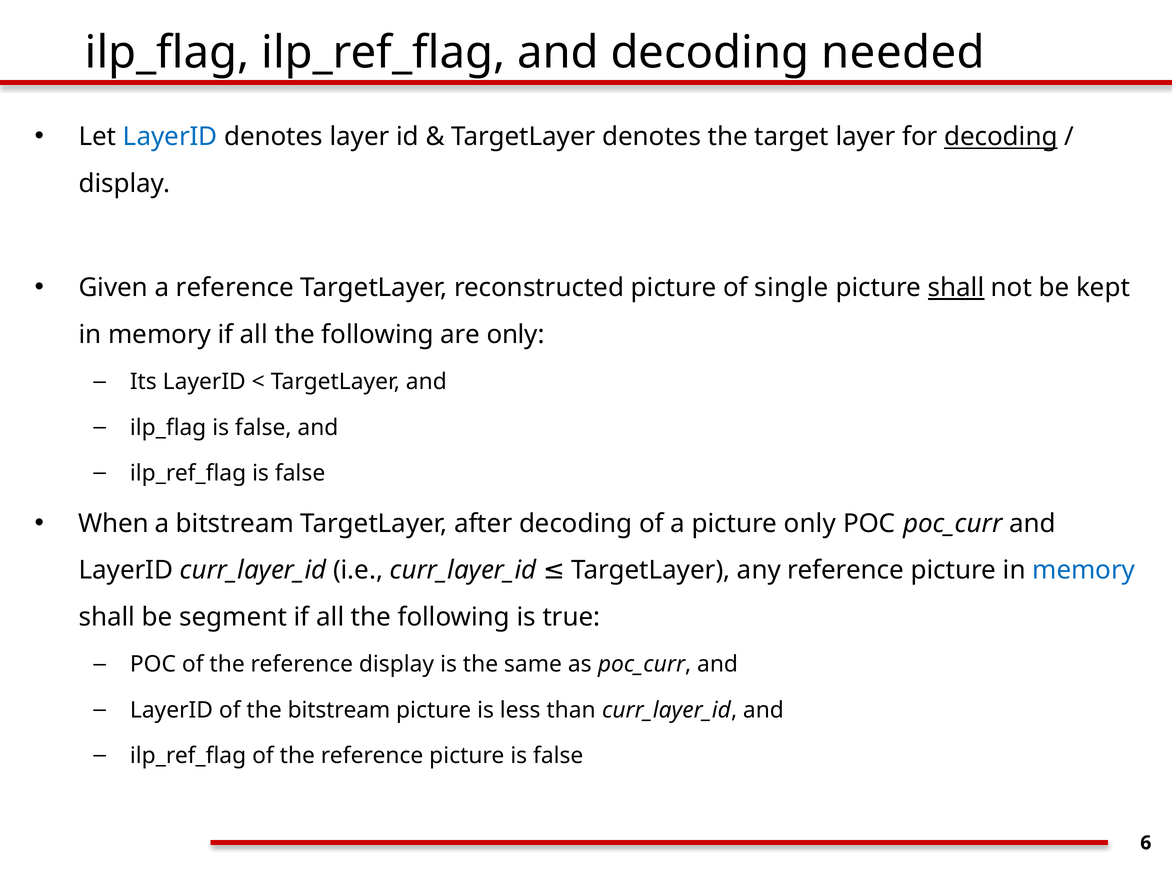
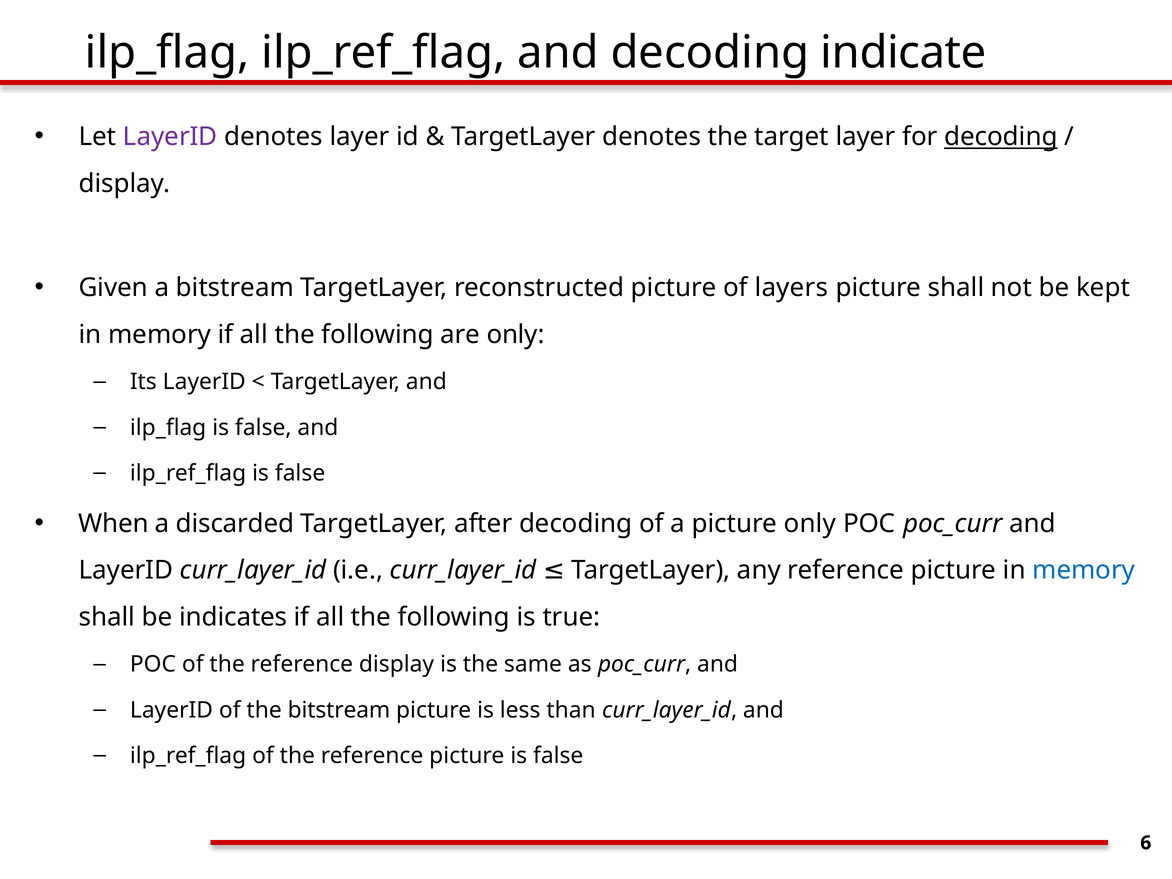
needed: needed -> indicate
LayerID at (170, 137) colour: blue -> purple
a reference: reference -> bitstream
single: single -> layers
shall at (956, 288) underline: present -> none
a bitstream: bitstream -> discarded
segment: segment -> indicates
